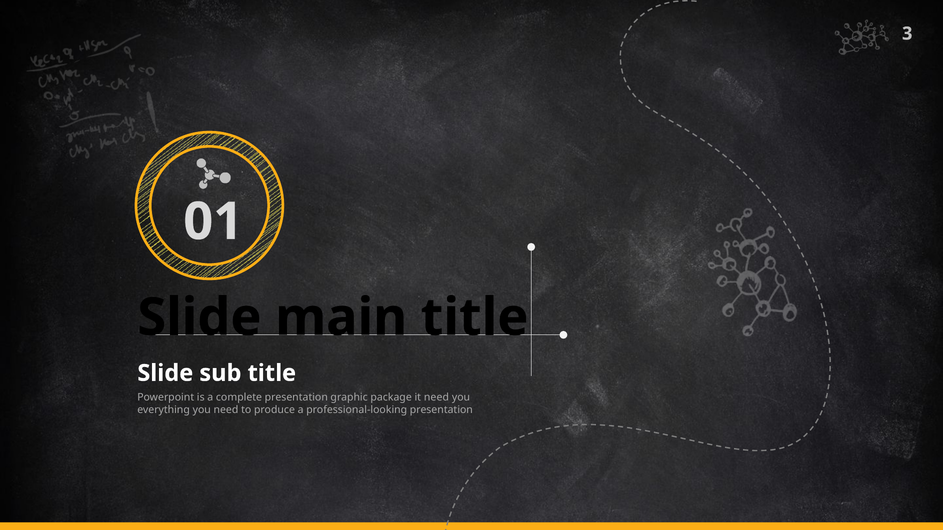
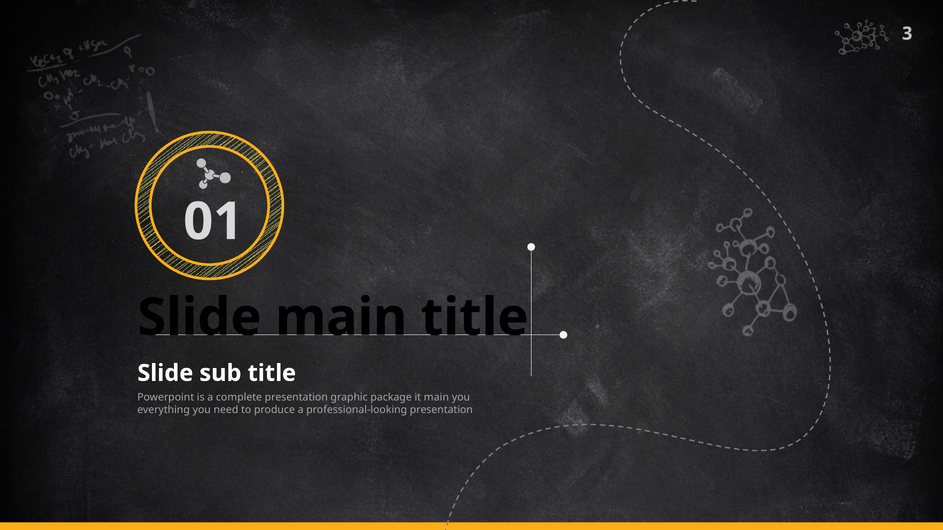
it need: need -> main
